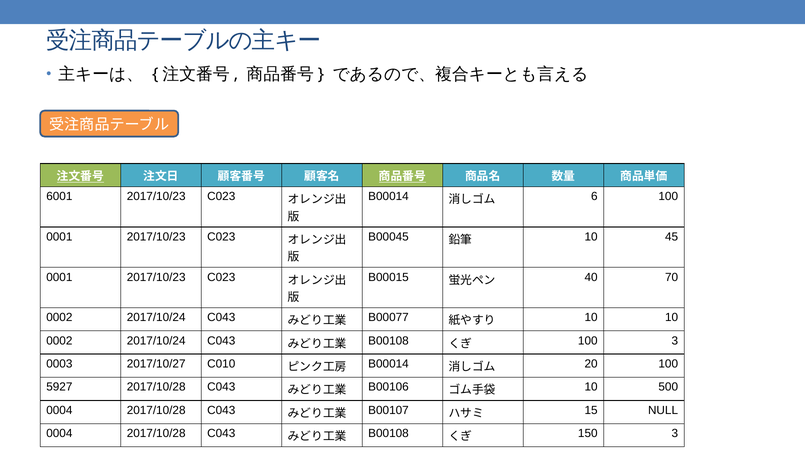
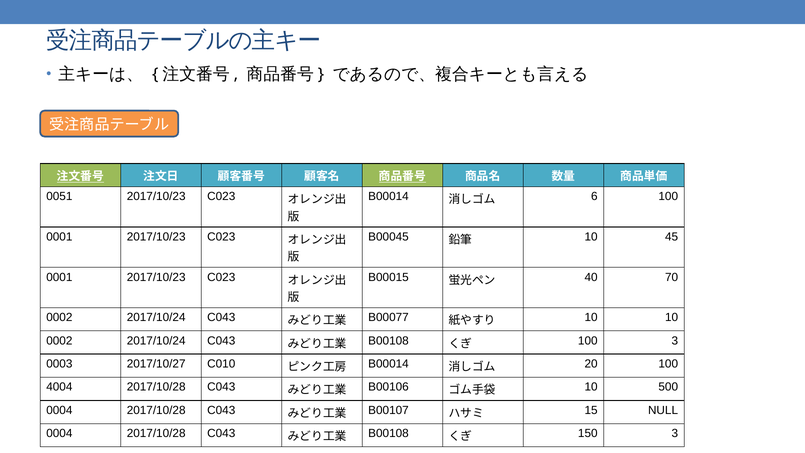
6001: 6001 -> 0051
5927: 5927 -> 4004
